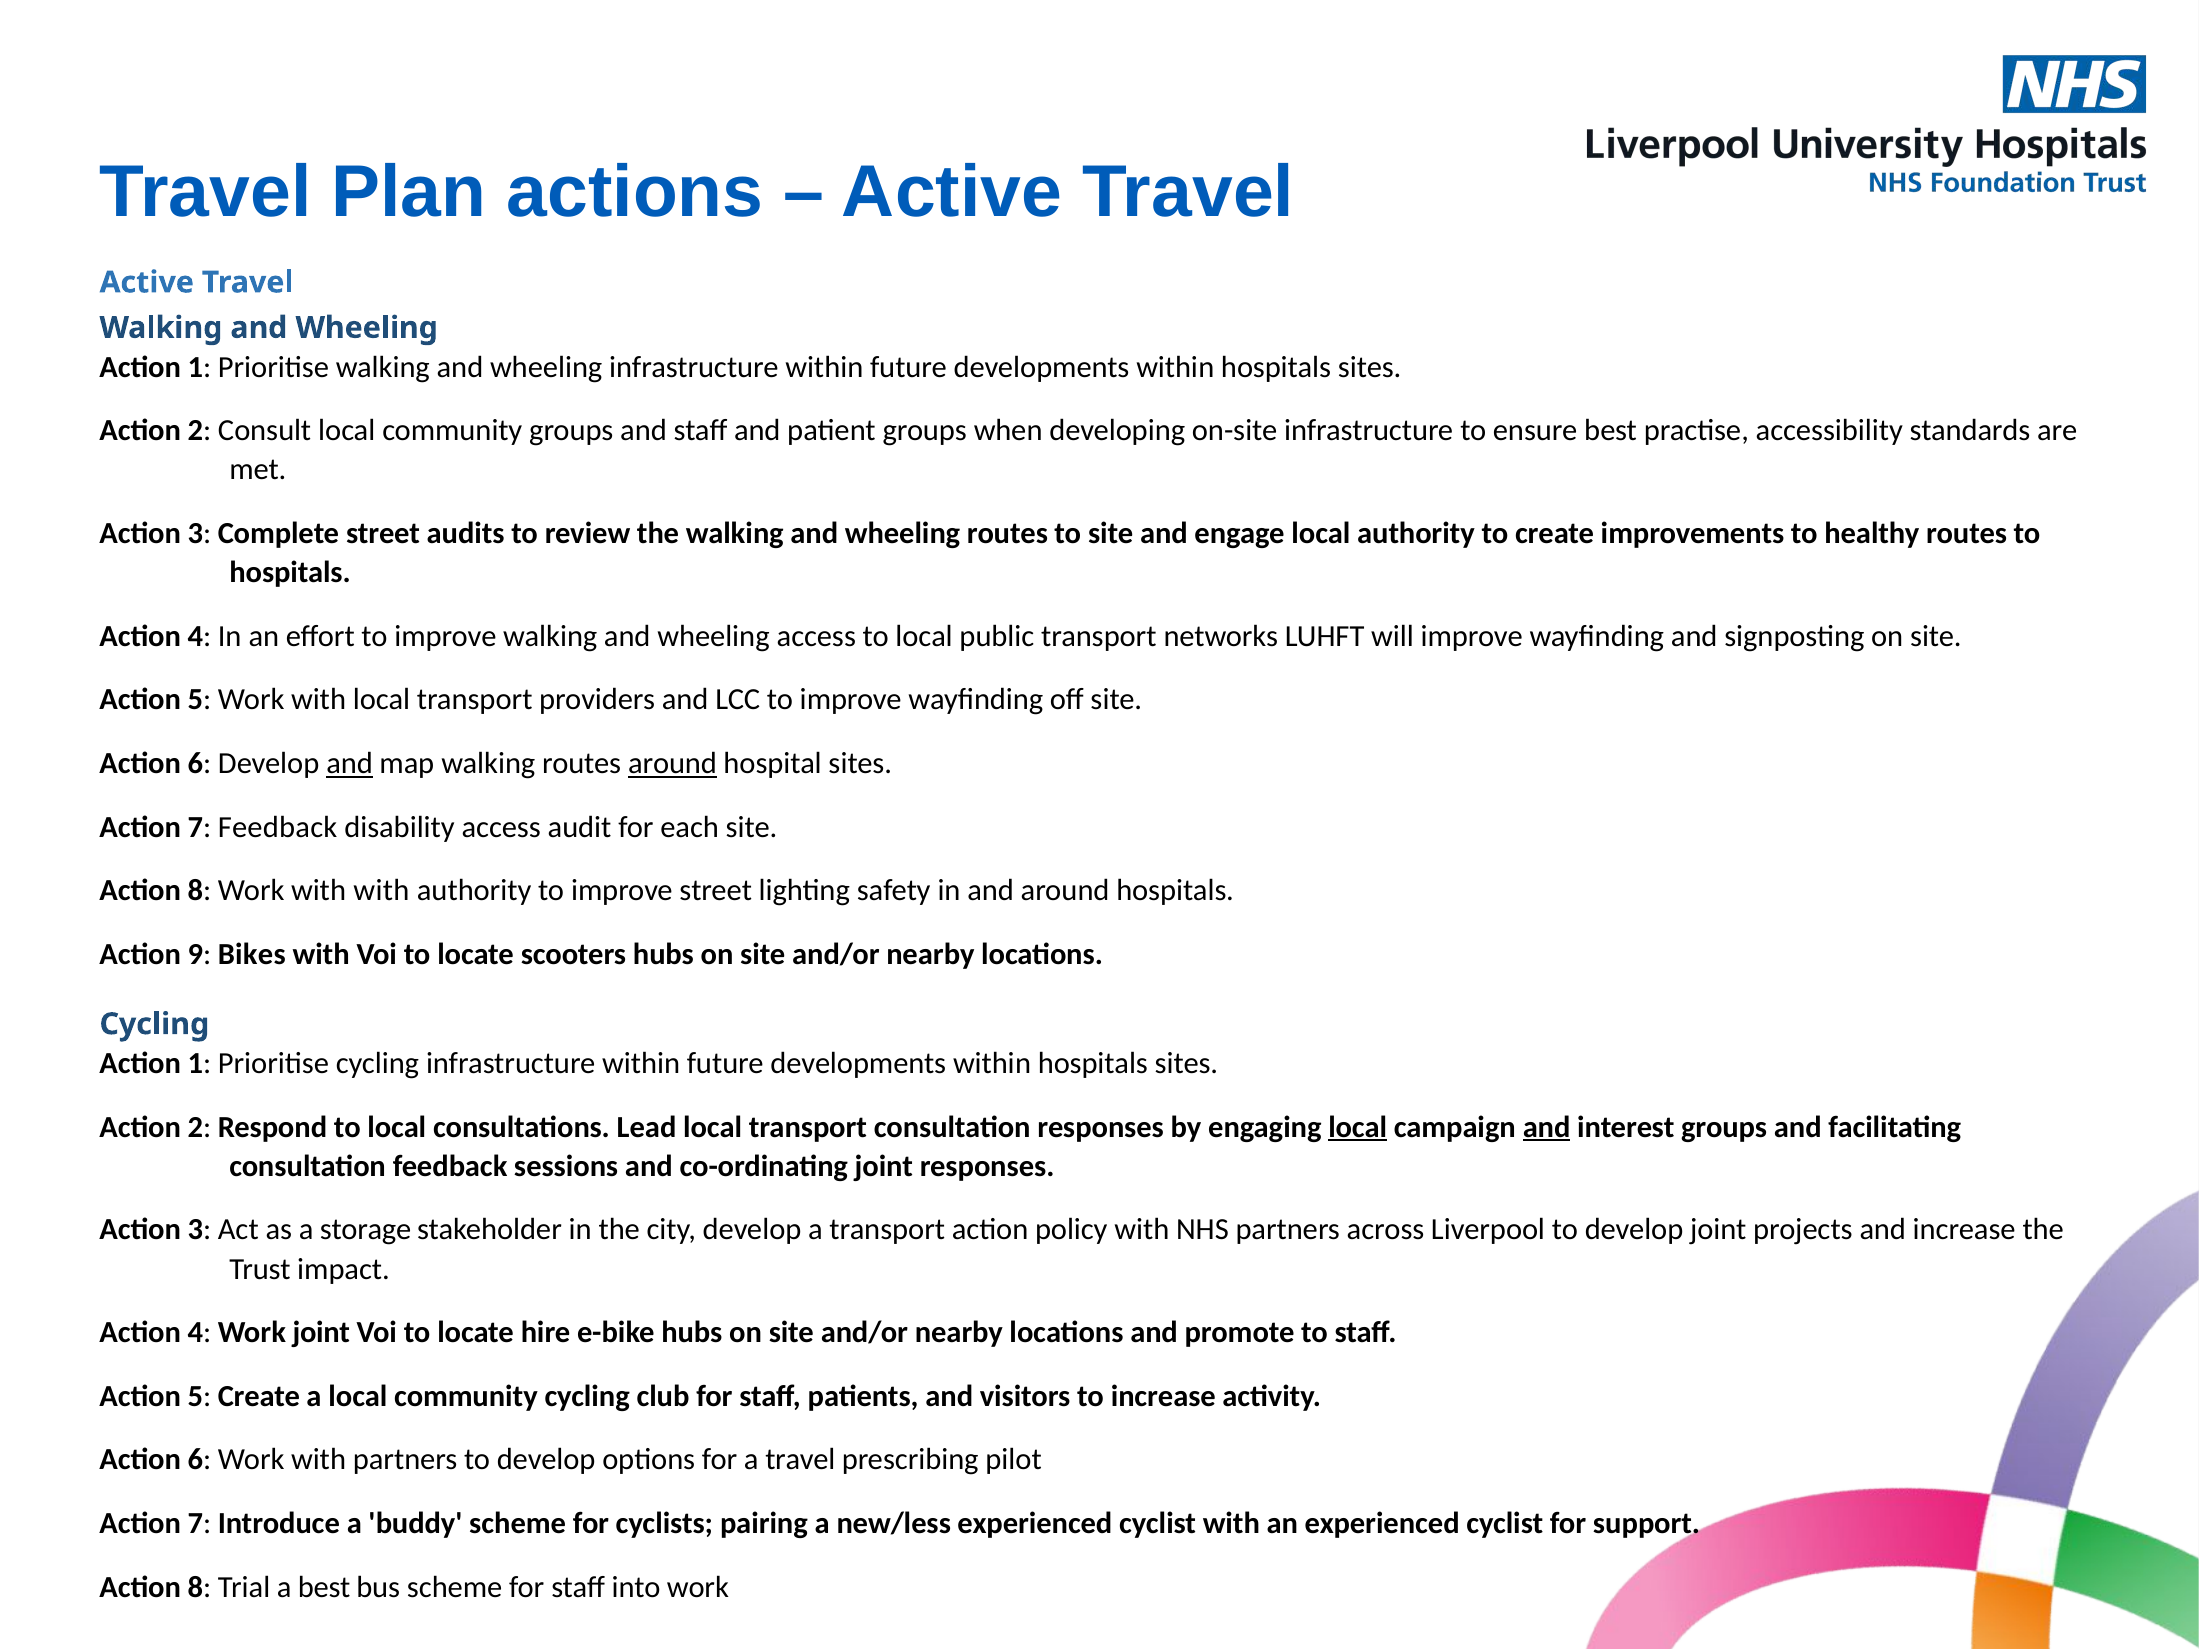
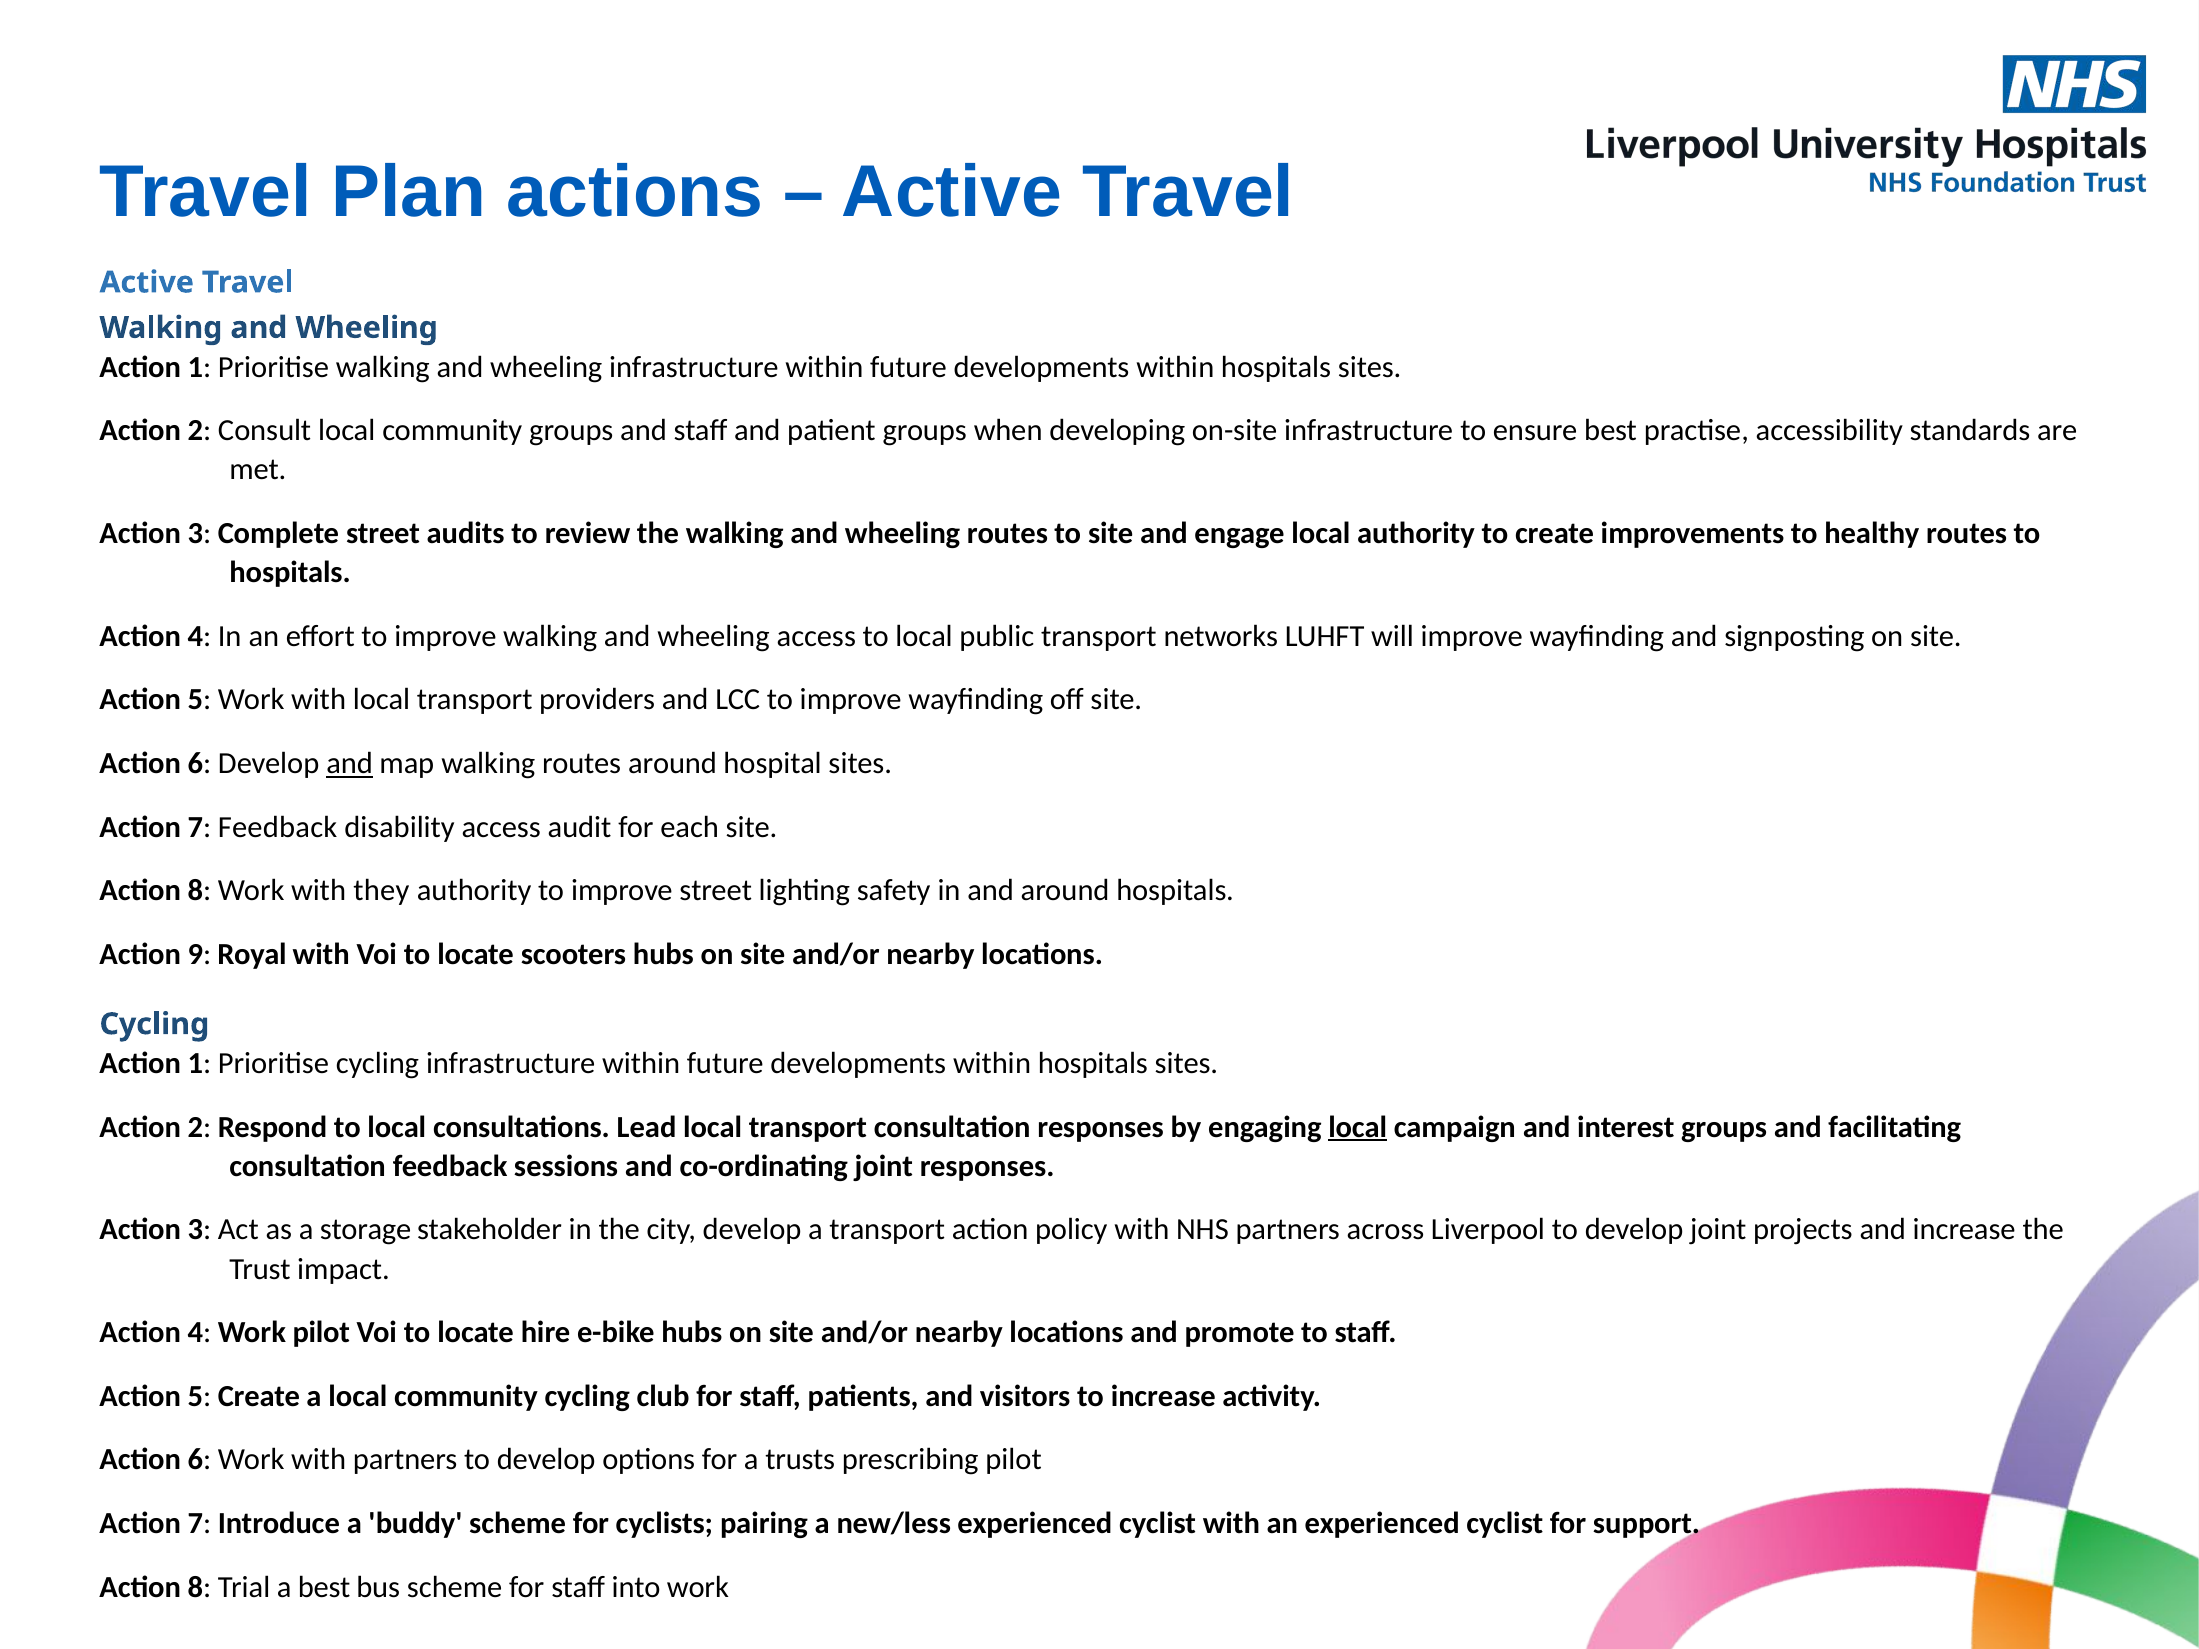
around at (673, 764) underline: present -> none
with with: with -> they
Bikes: Bikes -> Royal
and at (1547, 1127) underline: present -> none
Work joint: joint -> pilot
a travel: travel -> trusts
